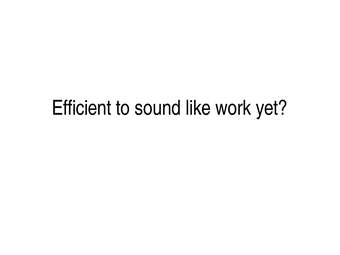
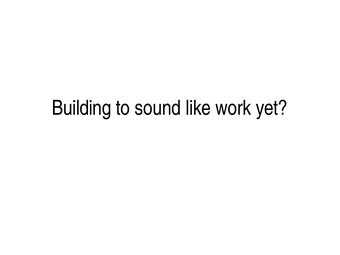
Efficient: Efficient -> Building
